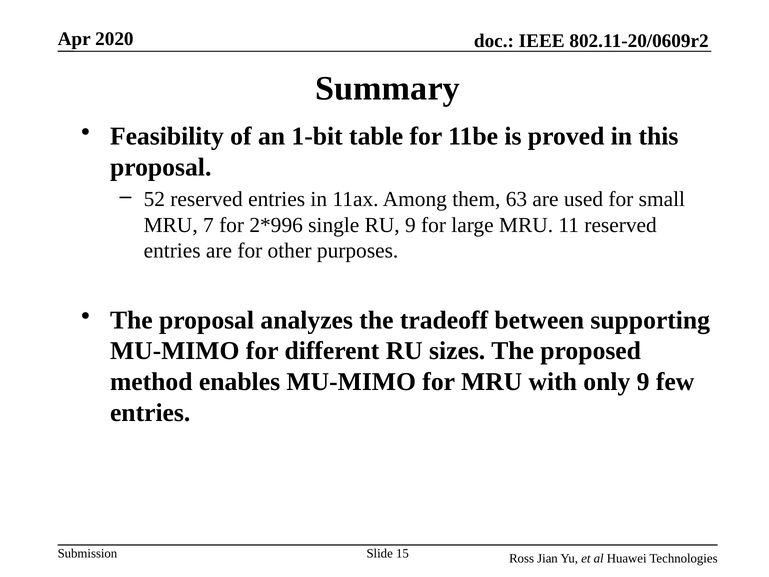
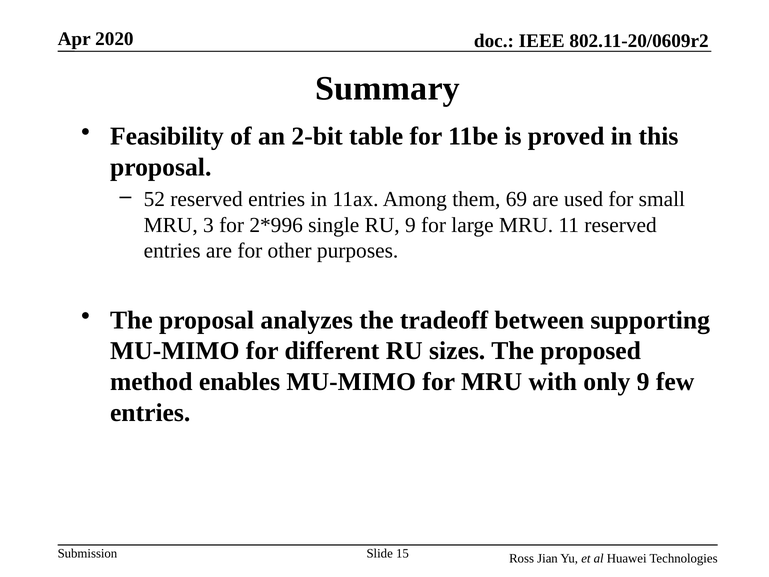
1-bit: 1-bit -> 2-bit
63: 63 -> 69
7: 7 -> 3
